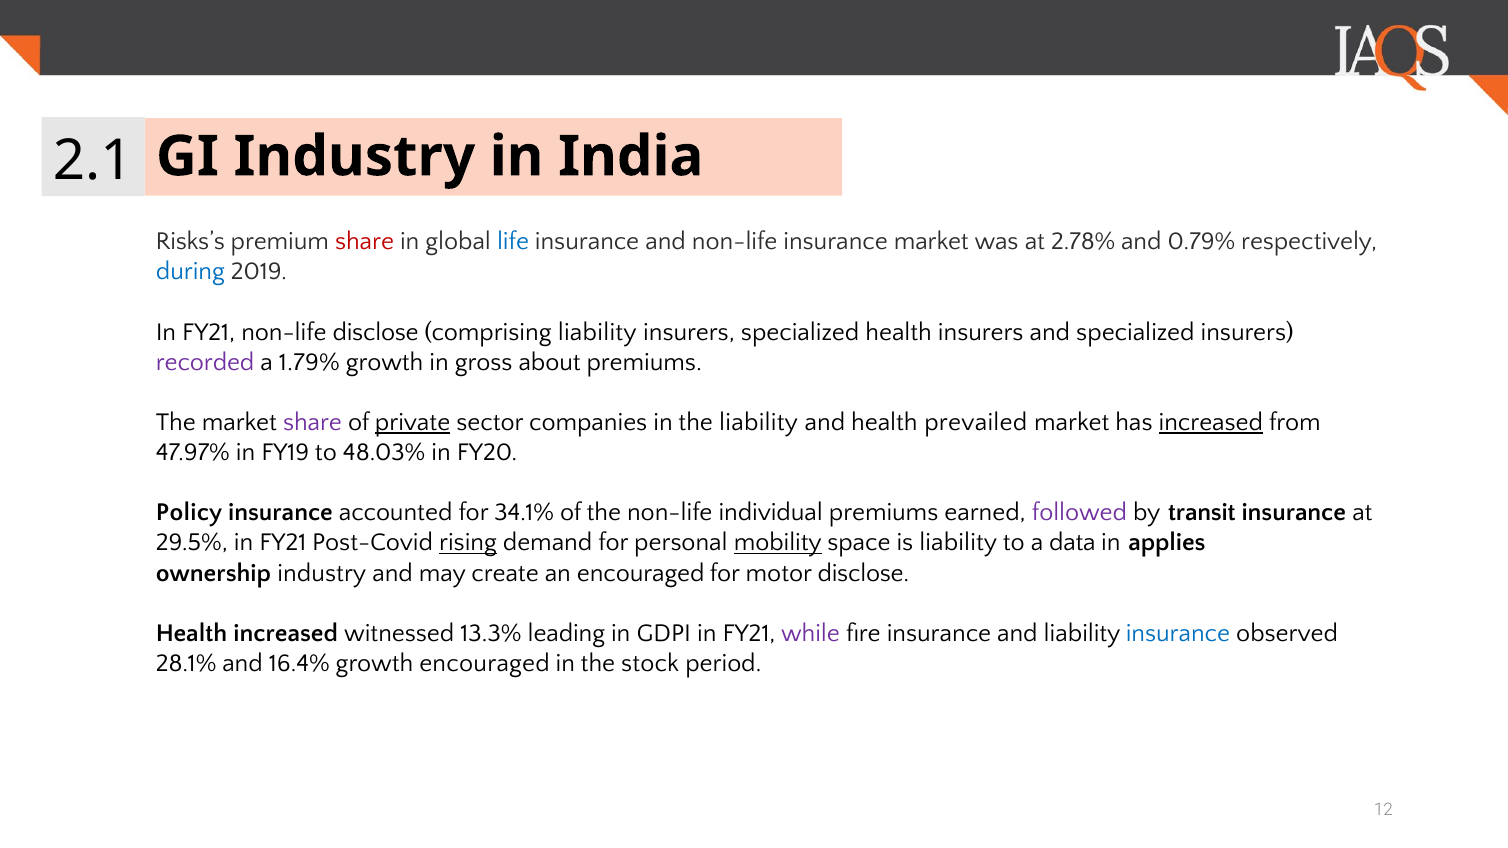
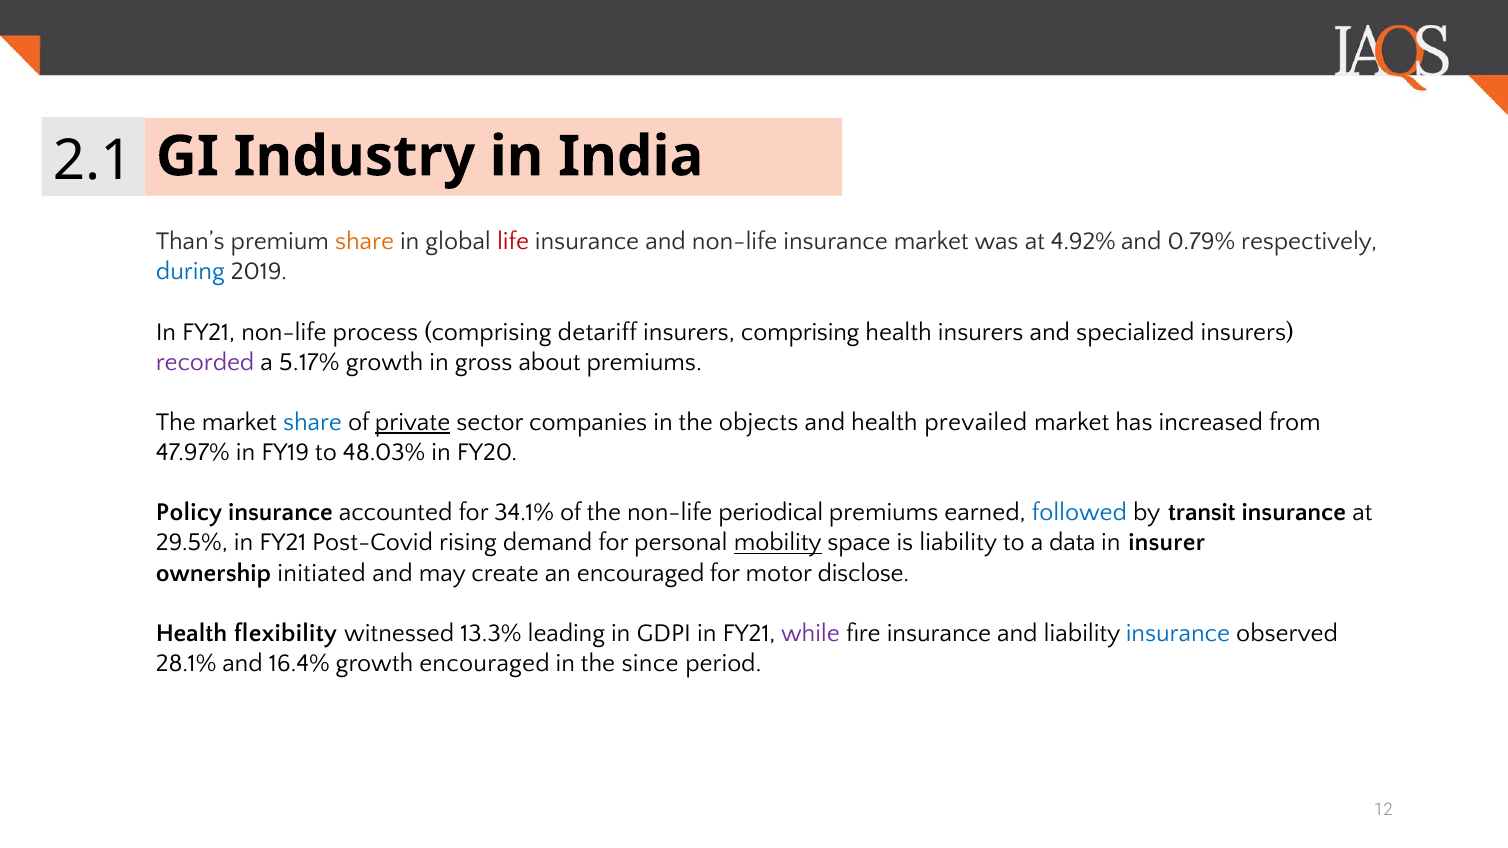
Risks’s: Risks’s -> Than’s
share at (365, 241) colour: red -> orange
life colour: blue -> red
2.78%: 2.78% -> 4.92%
non-life disclose: disclose -> process
comprising liability: liability -> detariff
insurers specialized: specialized -> comprising
1.79%: 1.79% -> 5.17%
share at (313, 422) colour: purple -> blue
the liability: liability -> objects
increased at (1211, 422) underline: present -> none
individual: individual -> periodical
followed colour: purple -> blue
rising underline: present -> none
applies: applies -> insurer
ownership industry: industry -> initiated
Health increased: increased -> flexibility
stock: stock -> since
